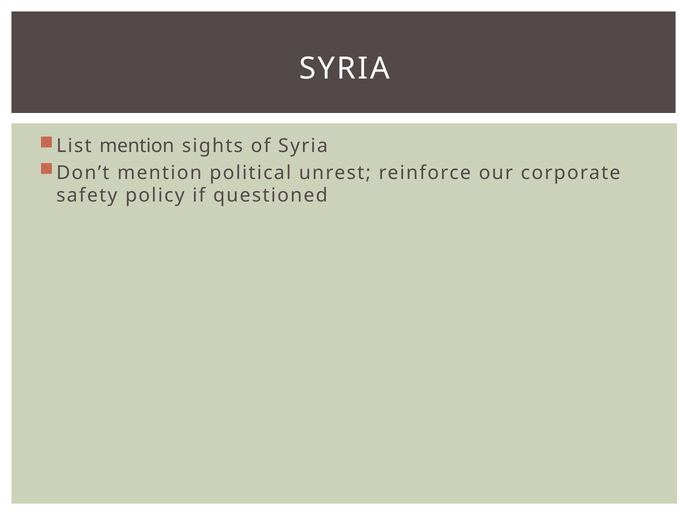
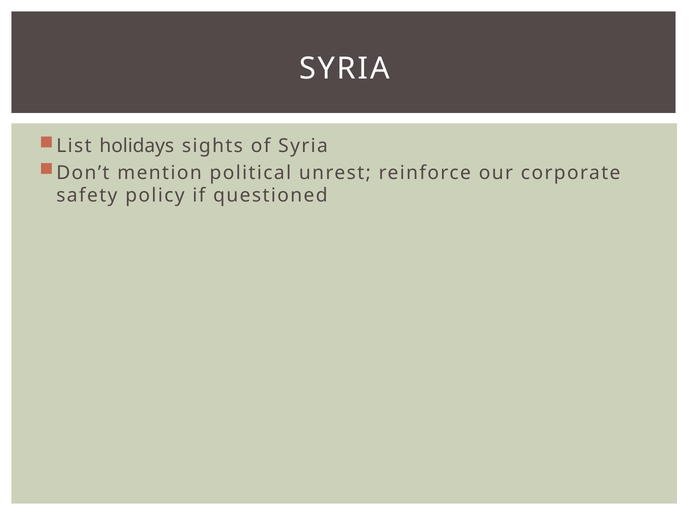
List mention: mention -> holidays
